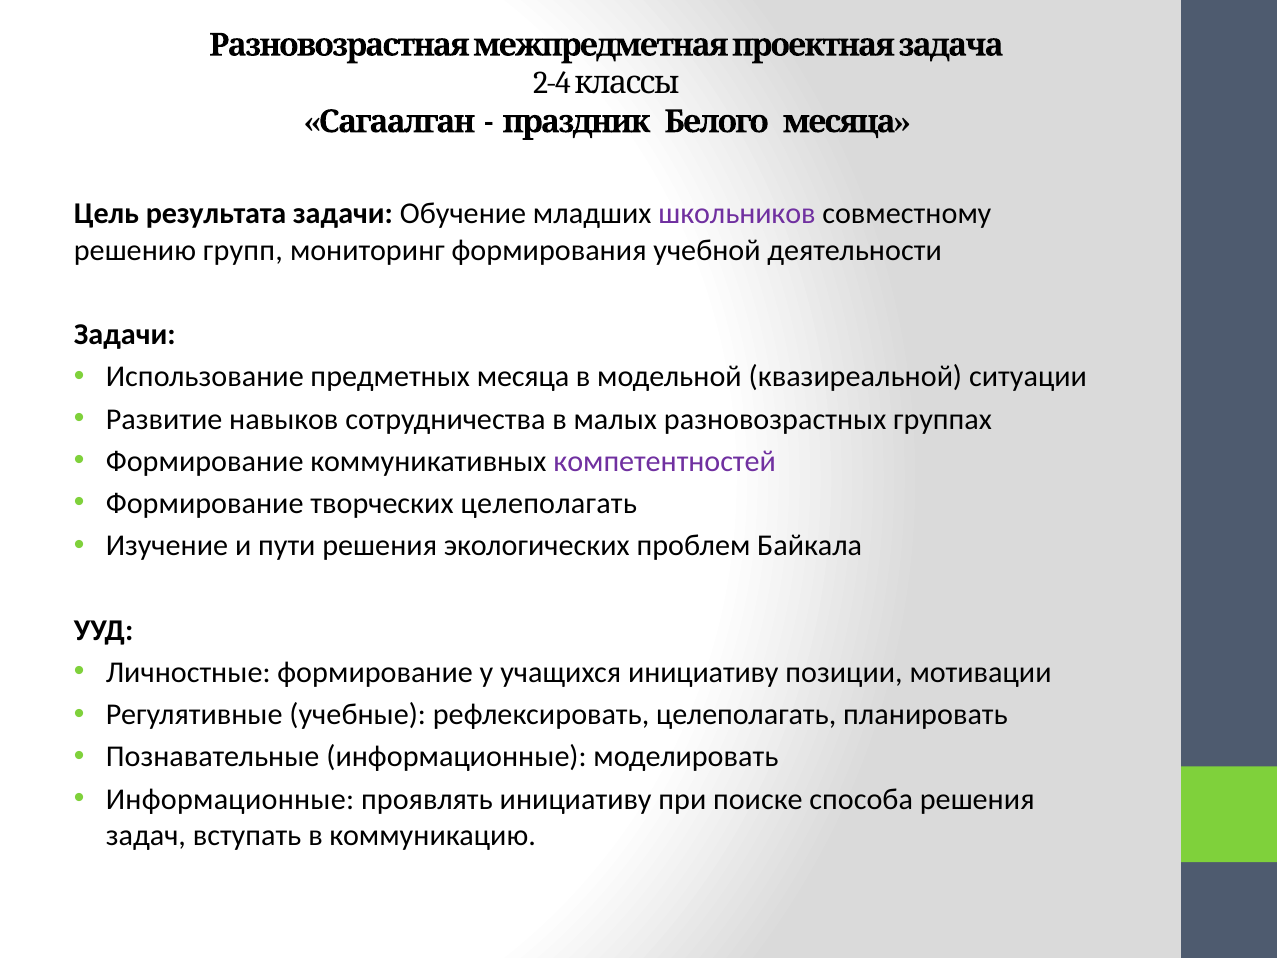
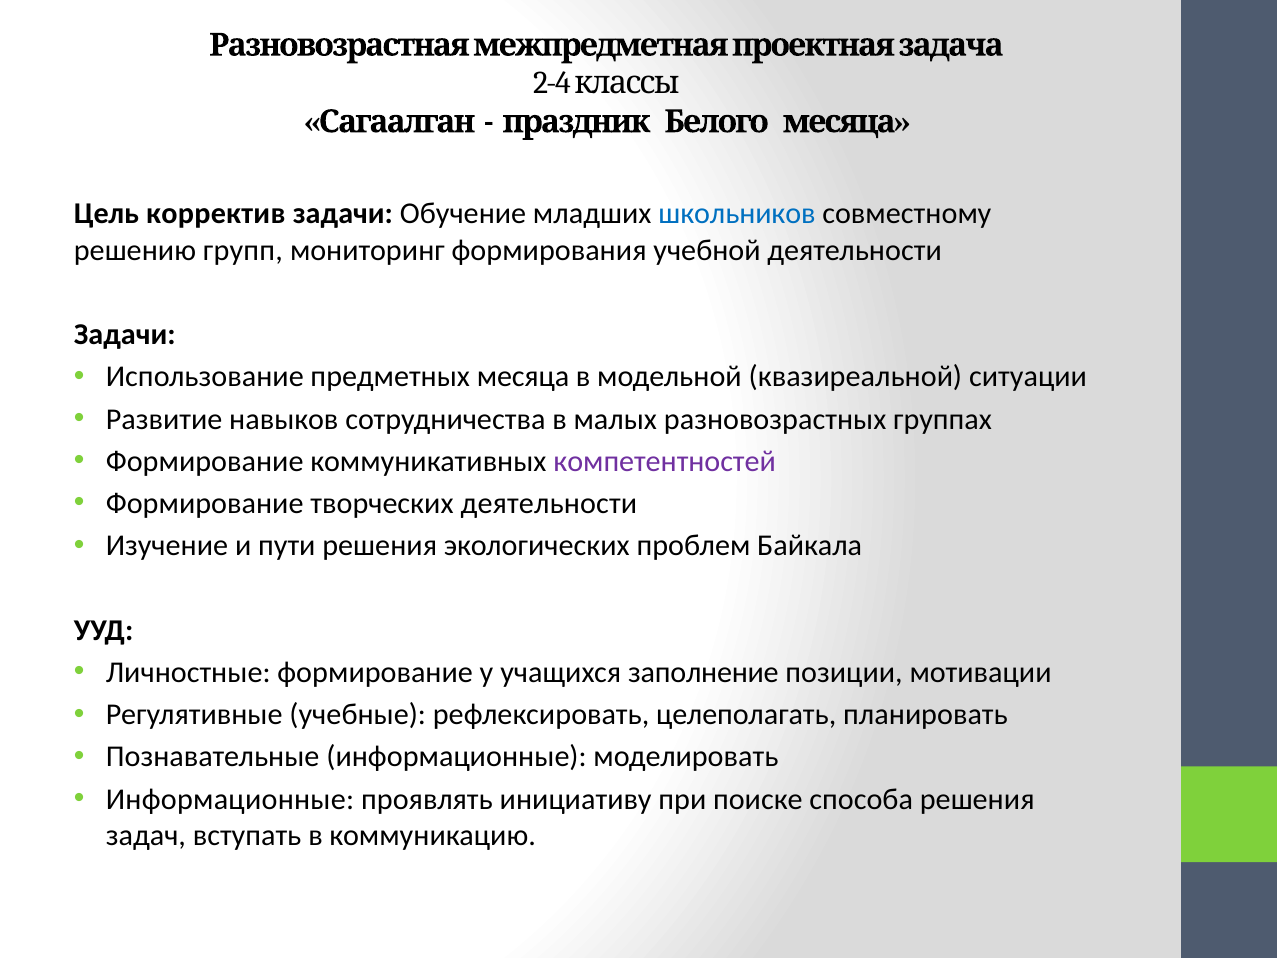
результата: результата -> корректив
школьников colour: purple -> blue
творческих целеполагать: целеполагать -> деятельности
учащихся инициативу: инициативу -> заполнение
